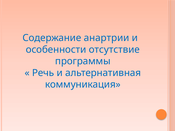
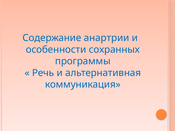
отсутствие: отсутствие -> сохранных
